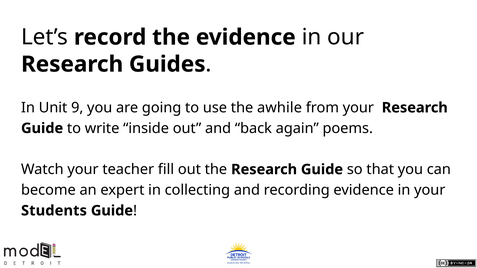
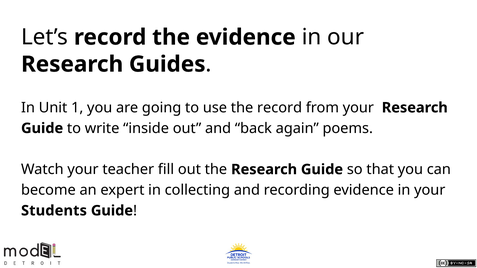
9: 9 -> 1
the awhile: awhile -> record
